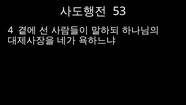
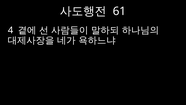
53: 53 -> 61
